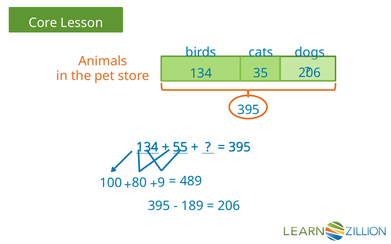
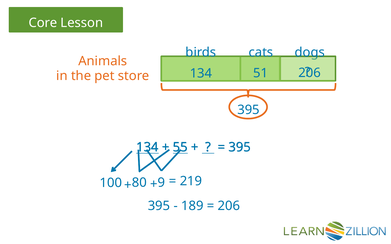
35: 35 -> 51
489: 489 -> 219
